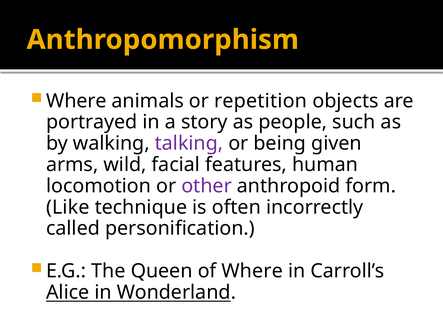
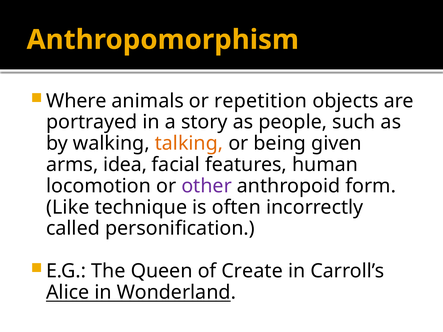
talking colour: purple -> orange
wild: wild -> idea
of Where: Where -> Create
